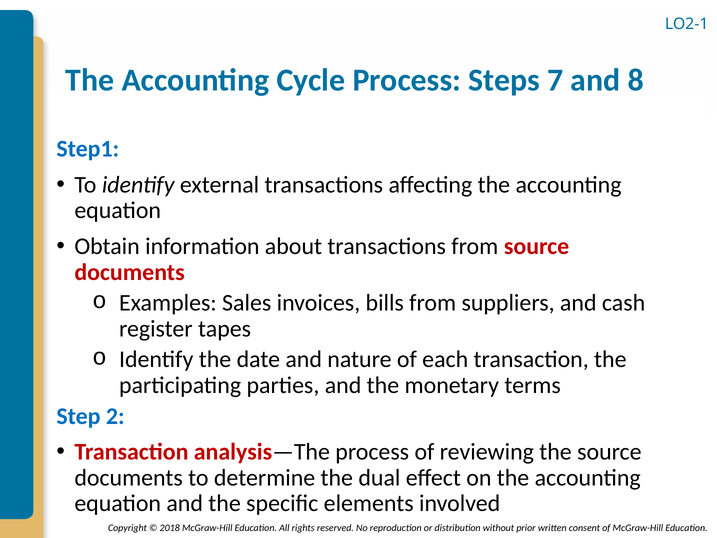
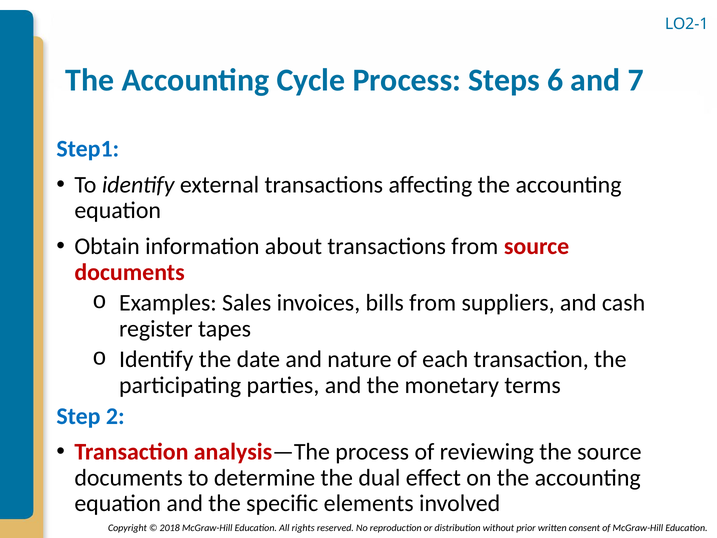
7: 7 -> 6
8: 8 -> 7
